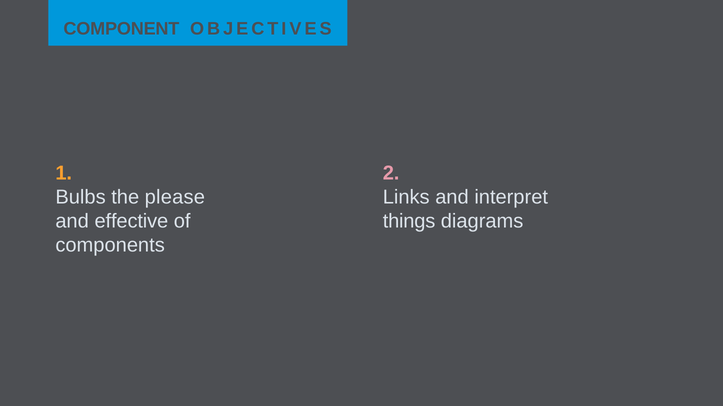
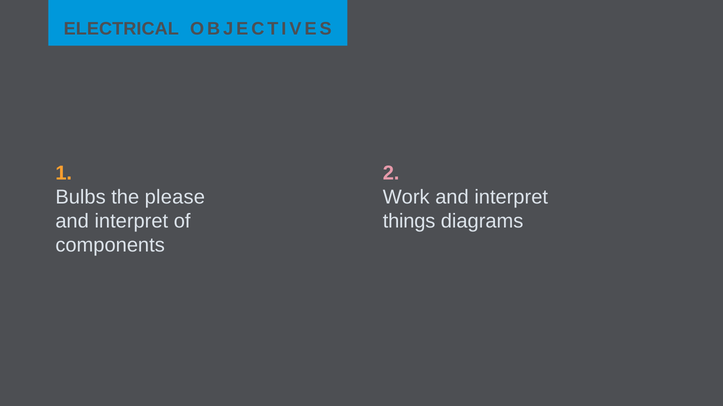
COMPONENT: COMPONENT -> ELECTRICAL
Links: Links -> Work
effective at (131, 222): effective -> interpret
